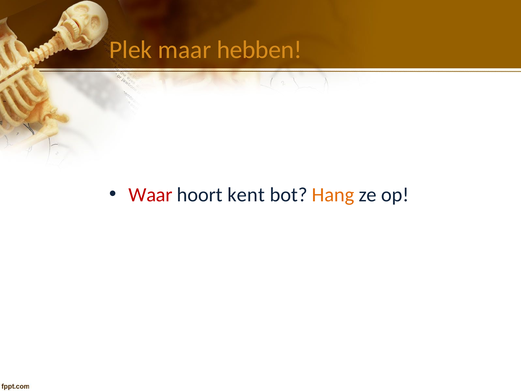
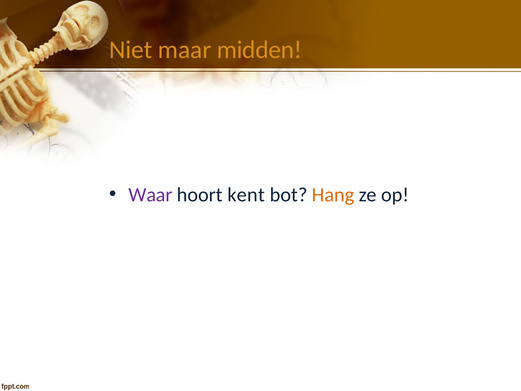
Plek: Plek -> Niet
hebben: hebben -> midden
Waar colour: red -> purple
